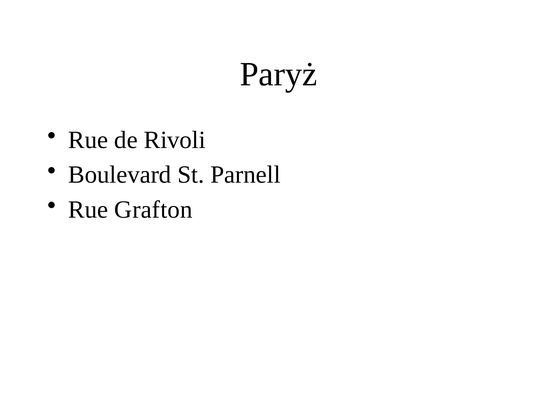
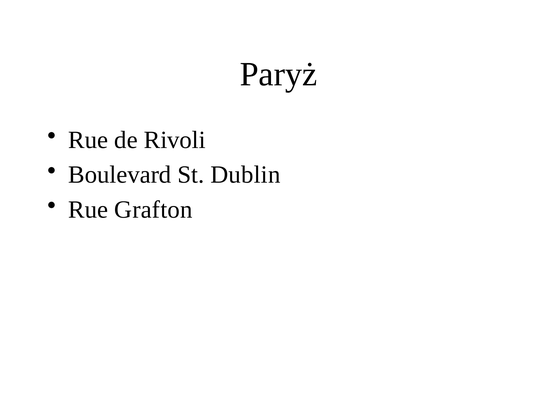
Parnell: Parnell -> Dublin
